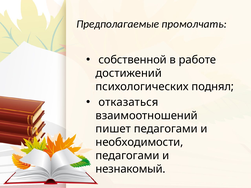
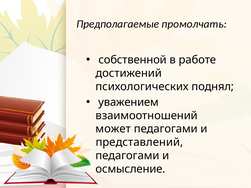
отказаться: отказаться -> уважением
пишет: пишет -> может
необходимости: необходимости -> представлений
незнакомый: незнакомый -> осмысление
